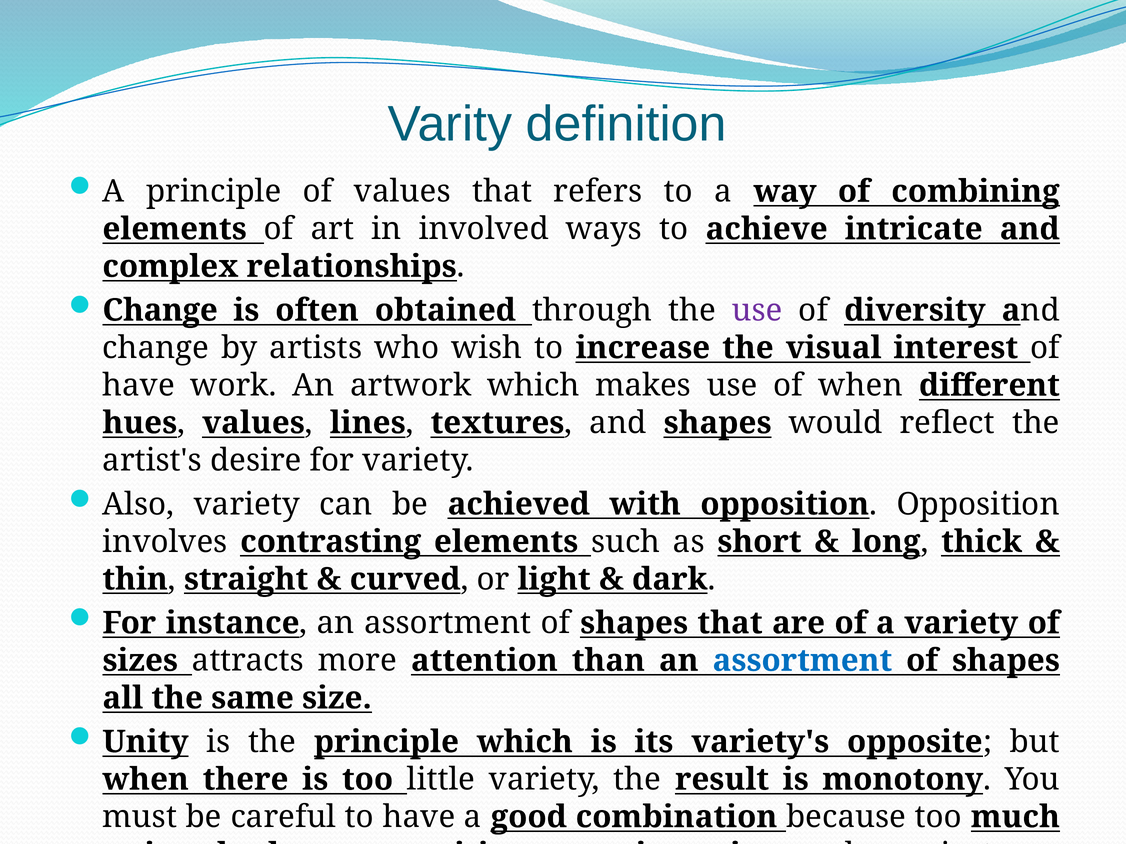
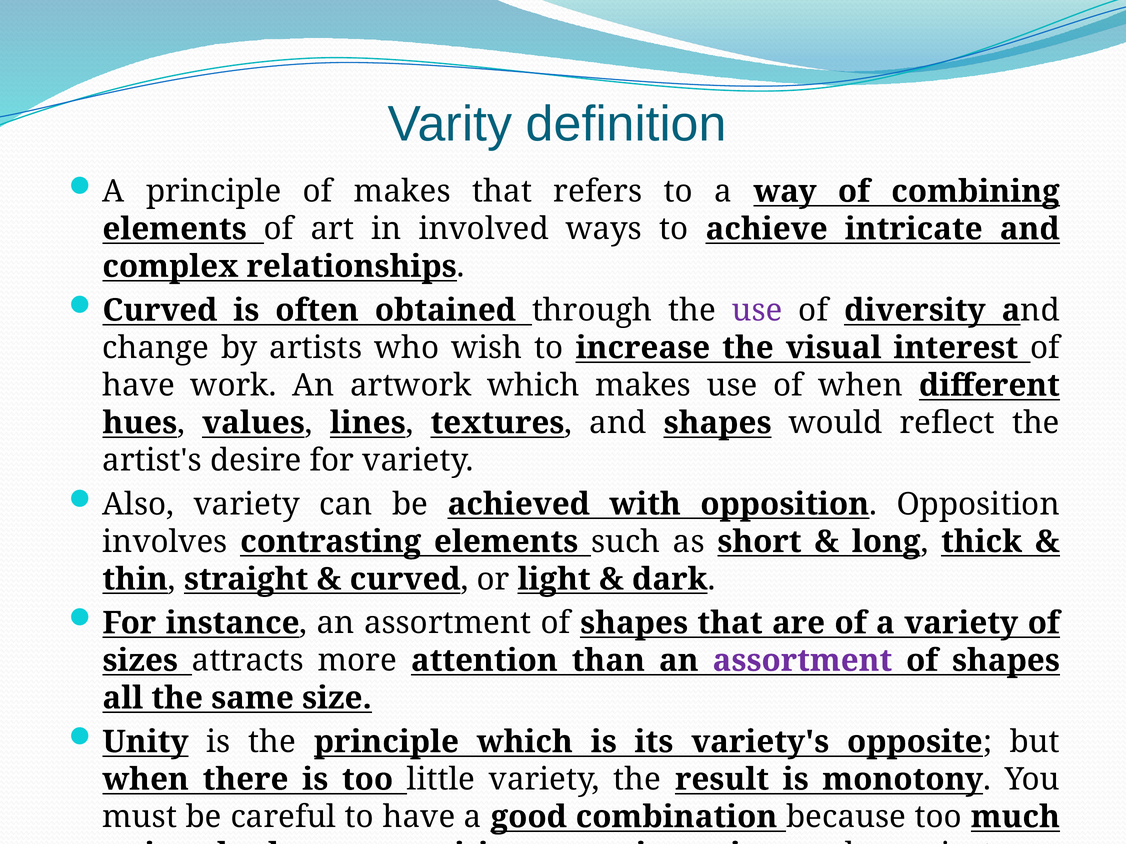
of values: values -> makes
Change at (160, 310): Change -> Curved
assortment at (802, 661) colour: blue -> purple
